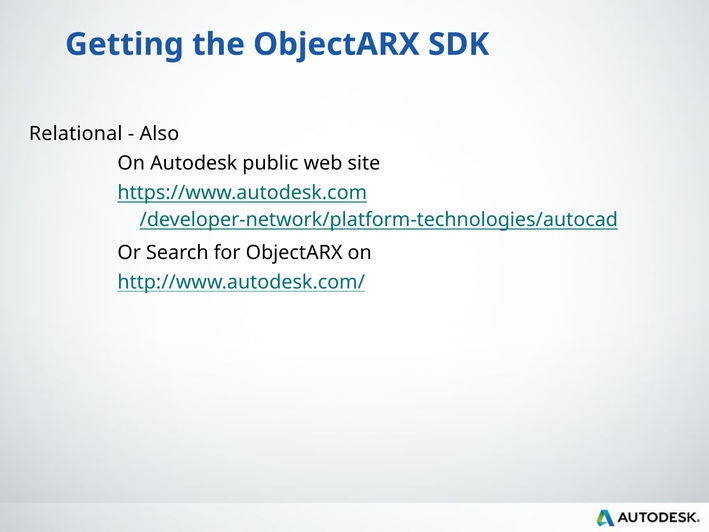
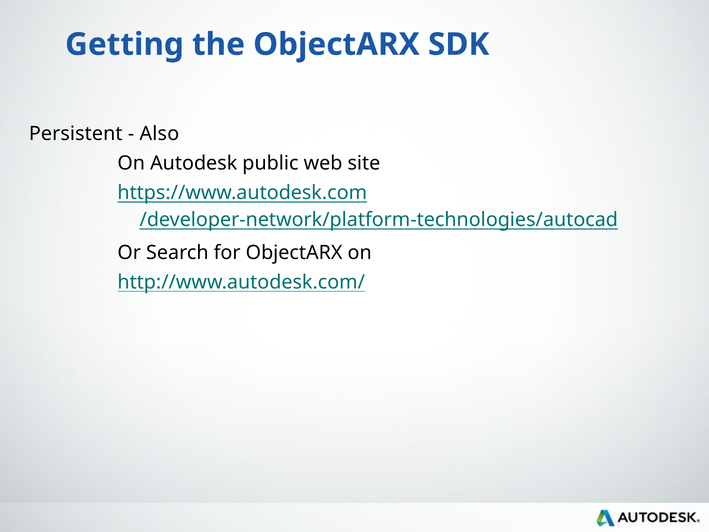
Relational: Relational -> Persistent
